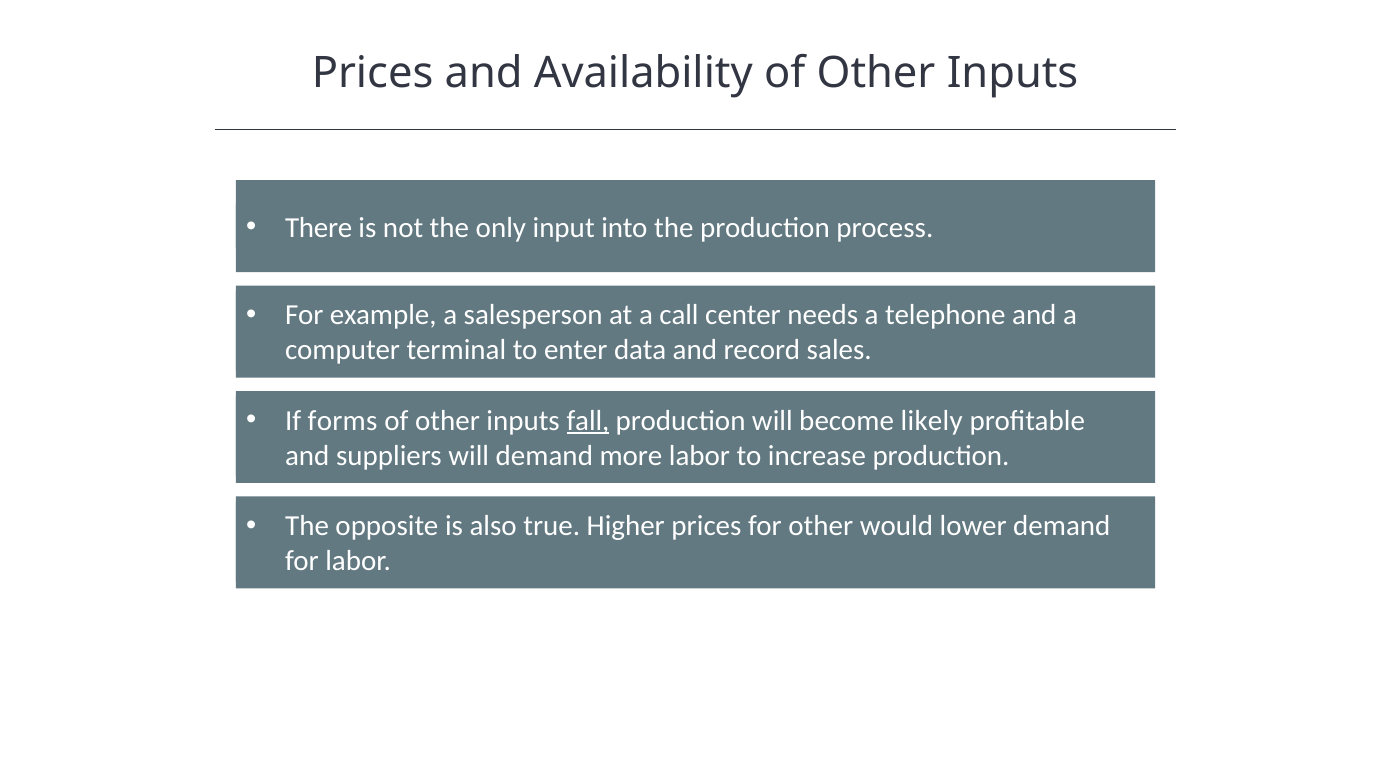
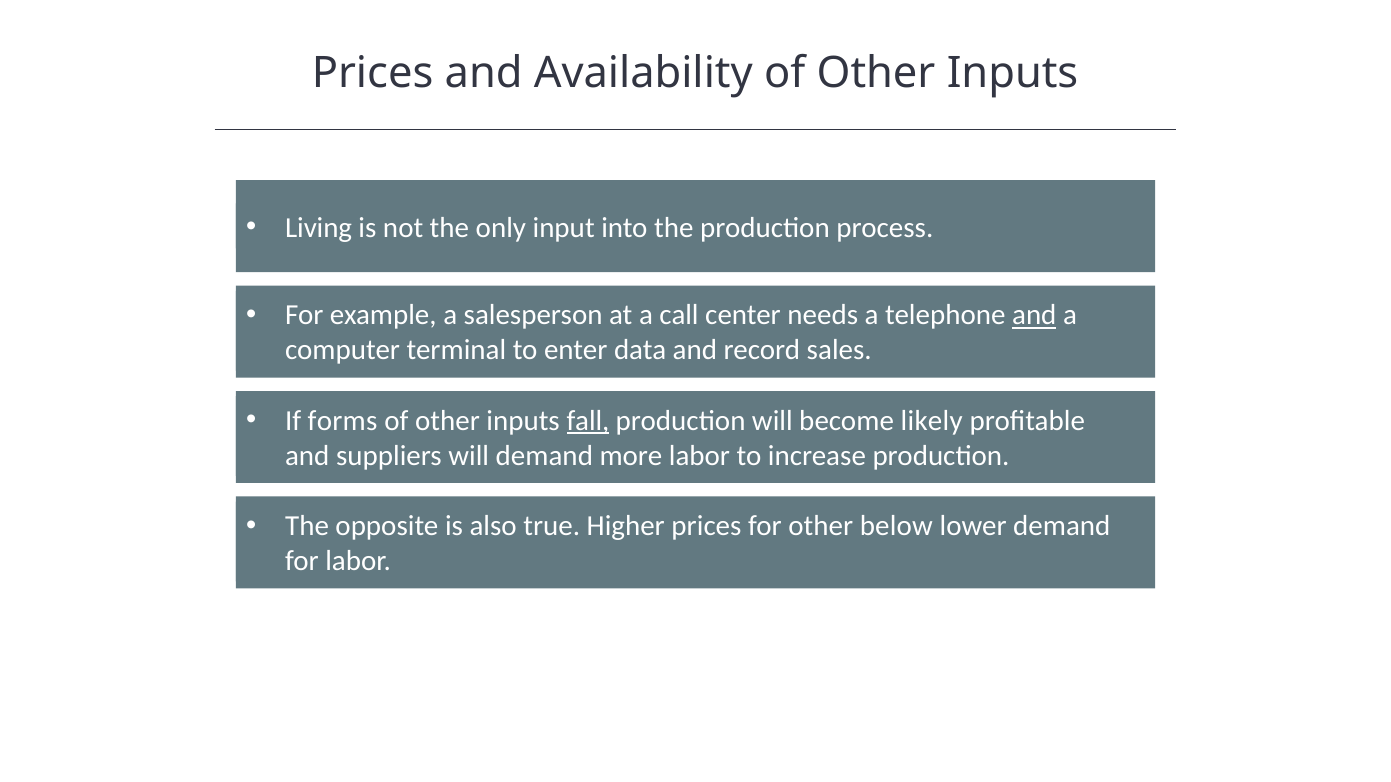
There: There -> Living
and at (1034, 316) underline: none -> present
would: would -> below
